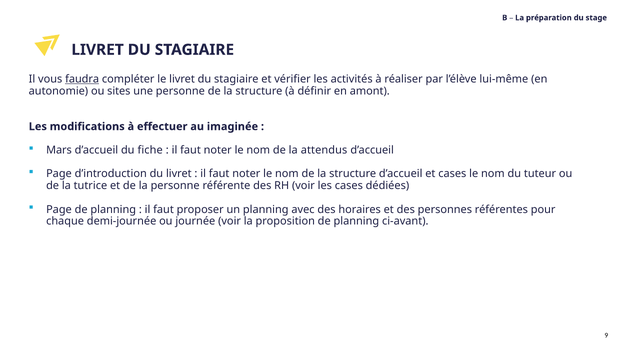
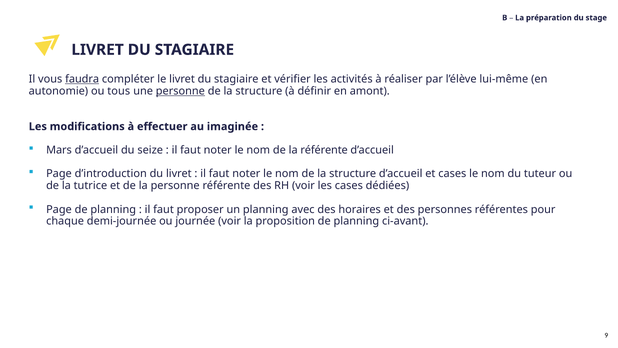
sites: sites -> tous
personne at (180, 91) underline: none -> present
fiche: fiche -> seize
la attendus: attendus -> référente
